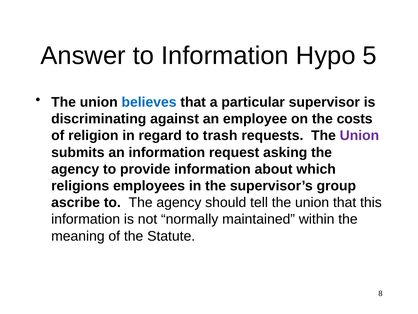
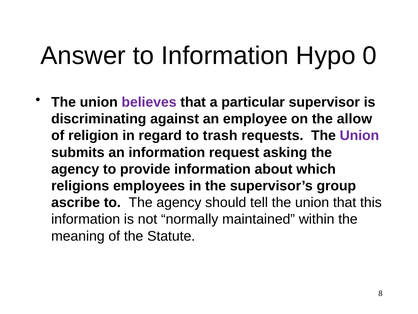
5: 5 -> 0
believes colour: blue -> purple
costs: costs -> allow
